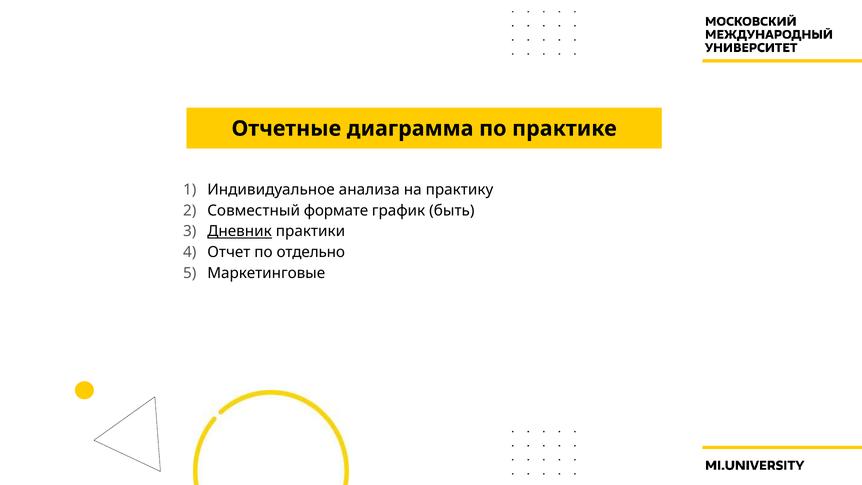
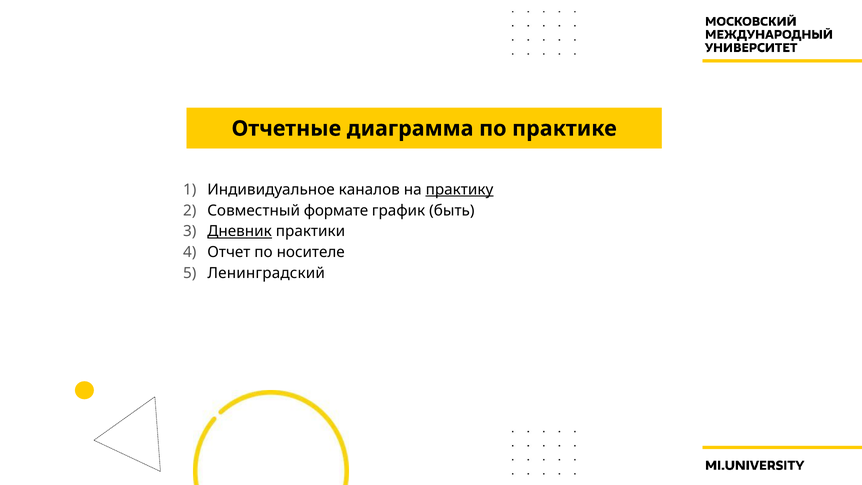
анализа: анализа -> каналов
практику underline: none -> present
отдельно: отдельно -> носителе
Маркетинговые: Маркетинговые -> Ленинградский
